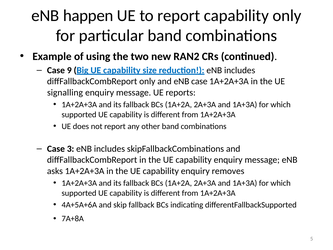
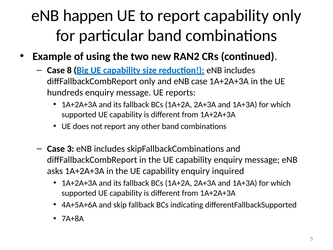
9: 9 -> 8
signalling: signalling -> hundreds
removes: removes -> inquired
